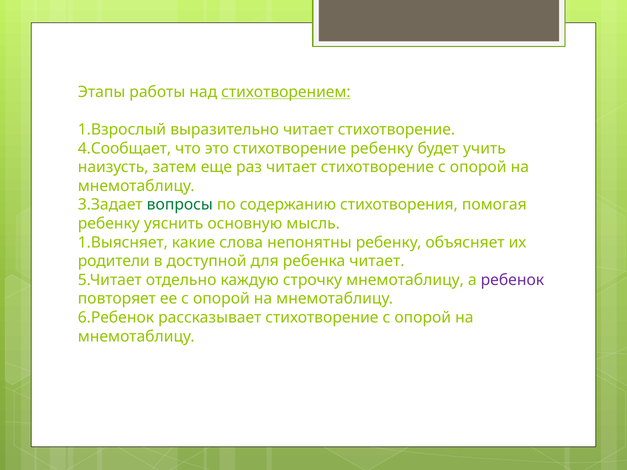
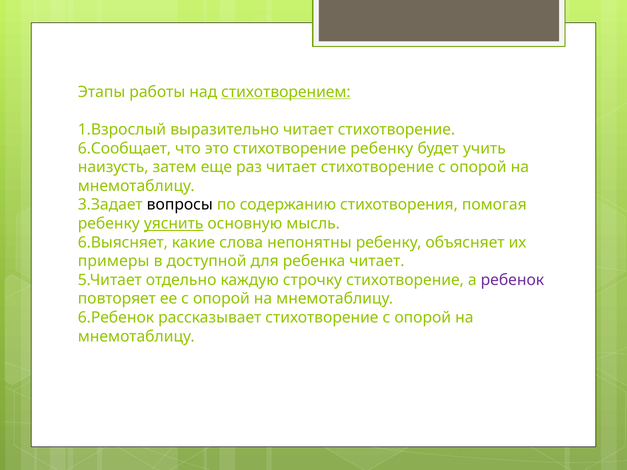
4.Сообщает: 4.Сообщает -> 6.Сообщает
вопросы colour: green -> black
уяснить underline: none -> present
1.Выясняет: 1.Выясняет -> 6.Выясняет
родители: родители -> примеры
строчку мнемотаблицу: мнемотаблицу -> стихотворение
